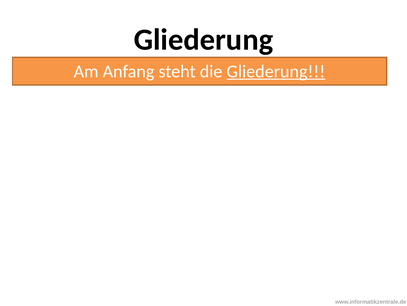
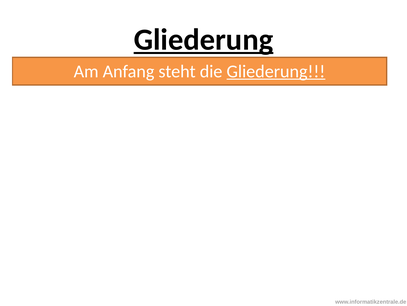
Gliederung at (203, 40) underline: none -> present
